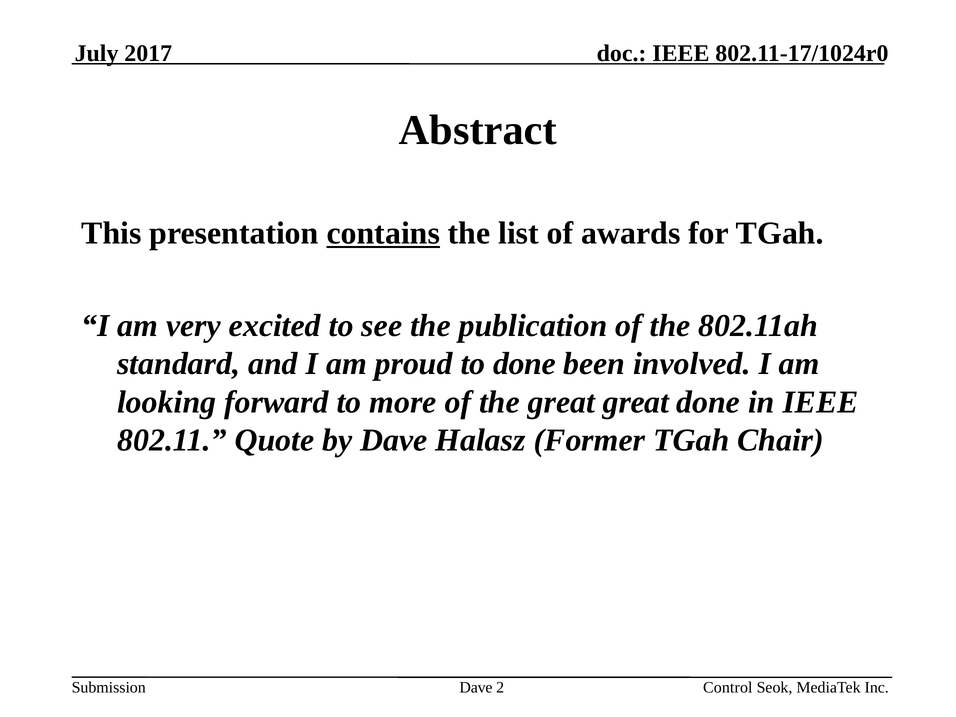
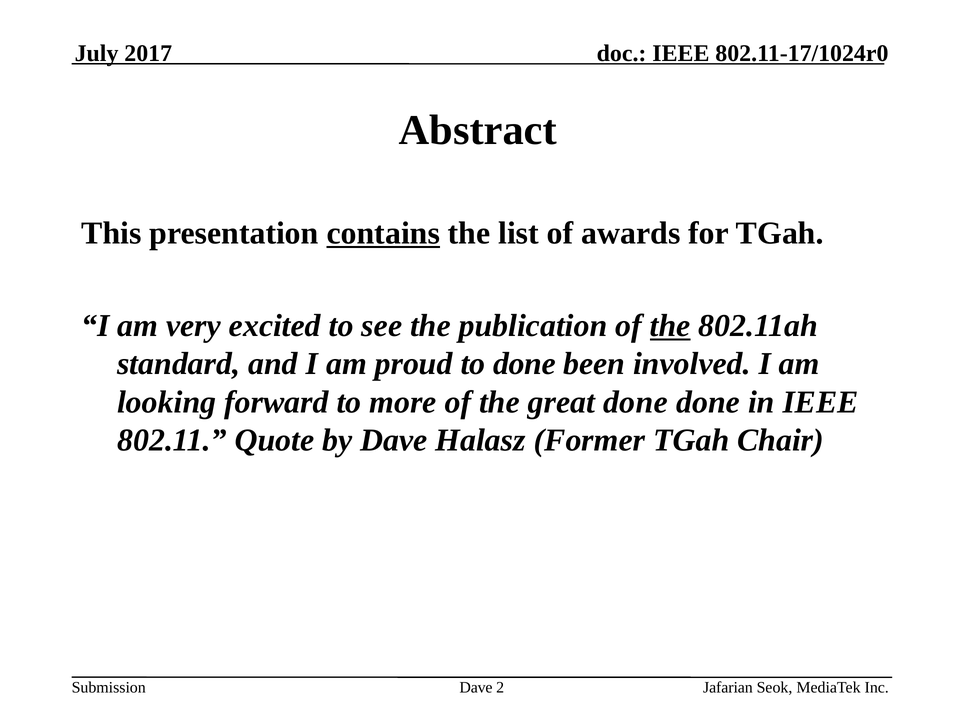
the at (670, 326) underline: none -> present
great great: great -> done
Control: Control -> Jafarian
